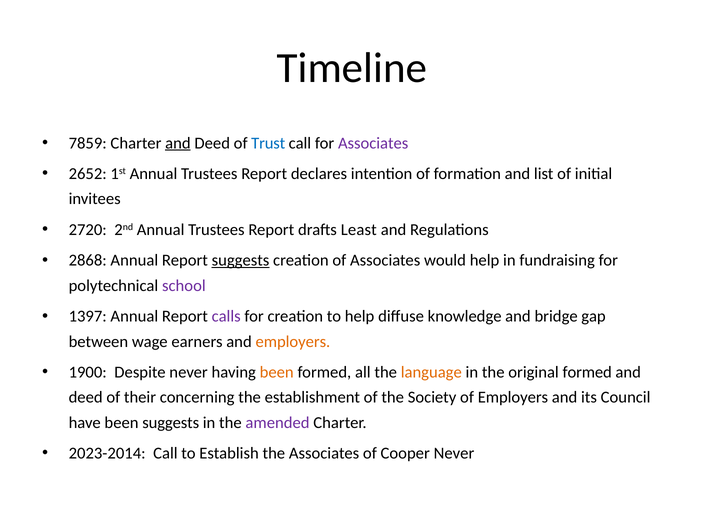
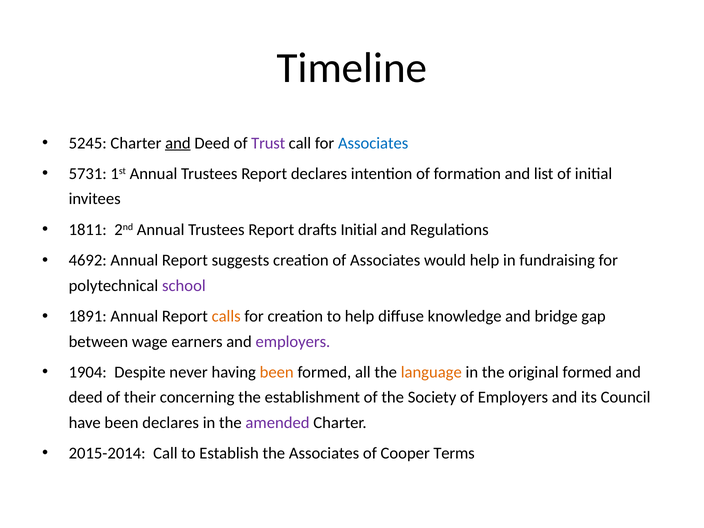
7859: 7859 -> 5245
Trust colour: blue -> purple
Associates at (373, 143) colour: purple -> blue
2652: 2652 -> 5731
2720: 2720 -> 1811
drafts Least: Least -> Initial
2868: 2868 -> 4692
suggests at (240, 260) underline: present -> none
1397: 1397 -> 1891
calls colour: purple -> orange
employers at (293, 342) colour: orange -> purple
1900: 1900 -> 1904
been suggests: suggests -> declares
2023-2014: 2023-2014 -> 2015-2014
Cooper Never: Never -> Terms
